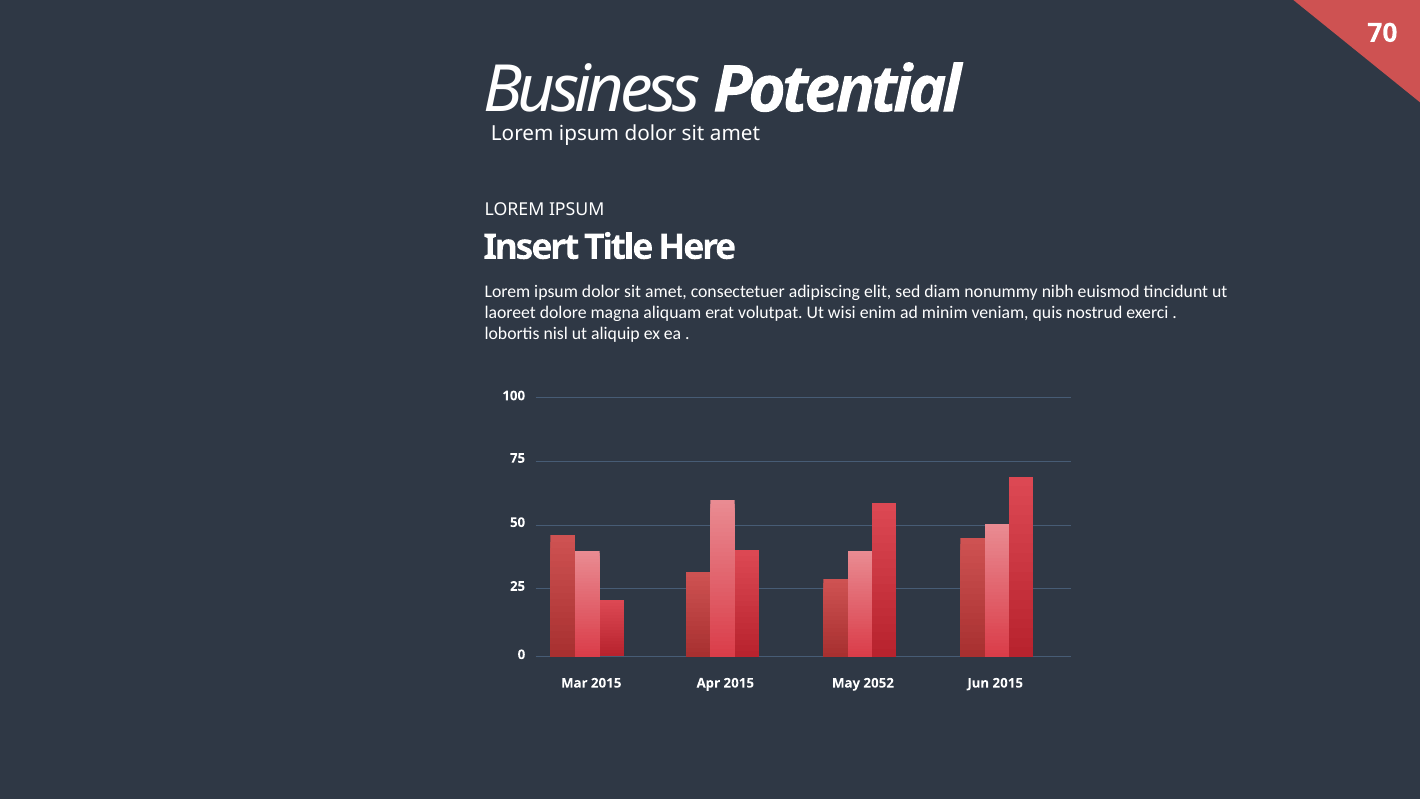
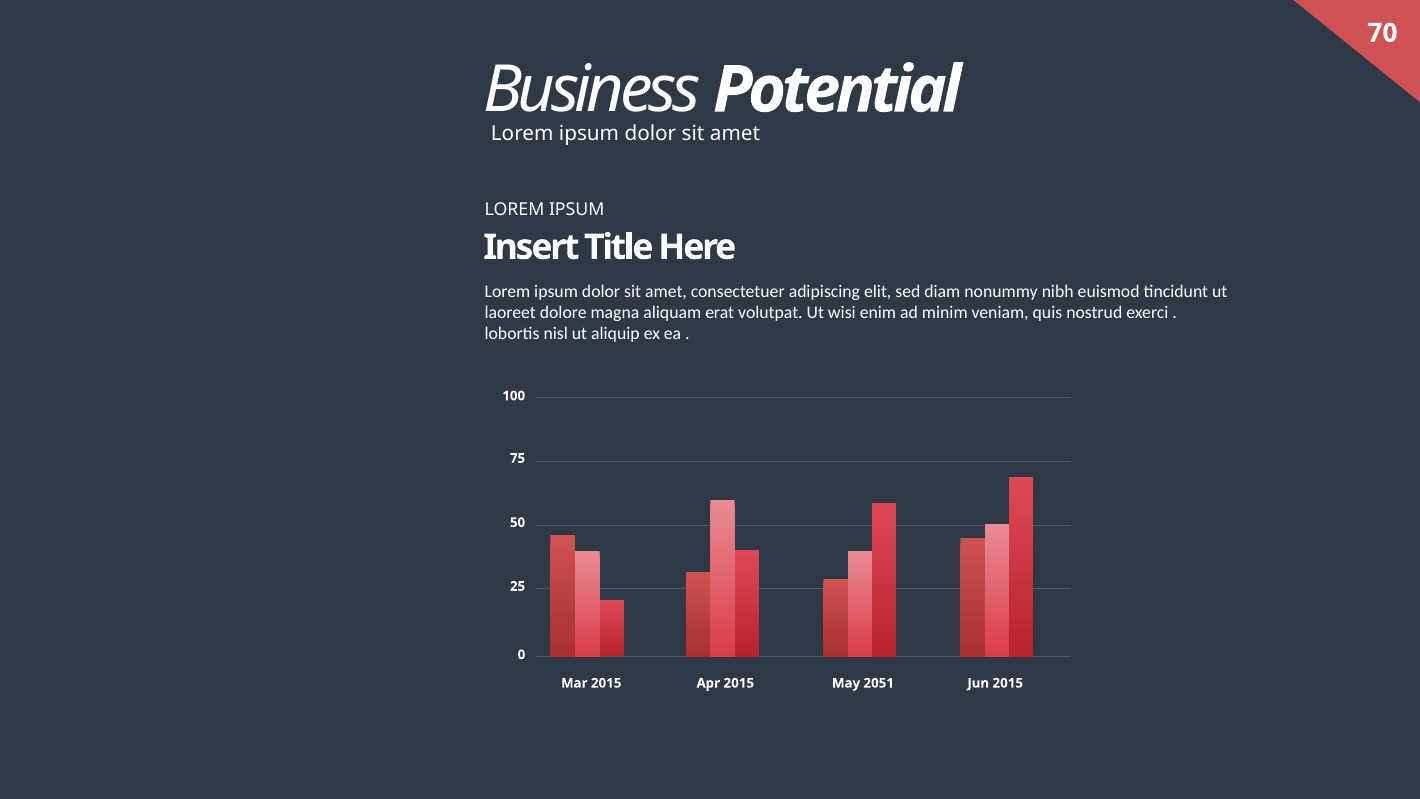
2052: 2052 -> 2051
